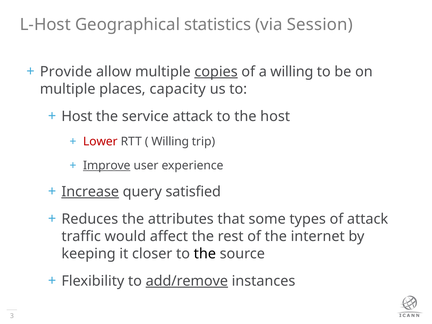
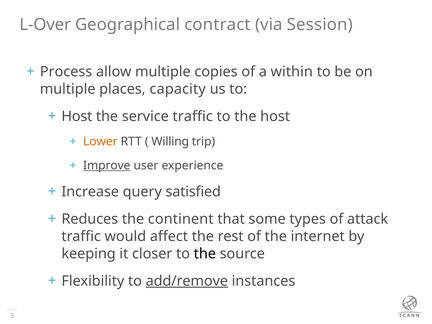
L-Host: L-Host -> L-Over
statistics: statistics -> contract
Provide: Provide -> Process
copies underline: present -> none
a willing: willing -> within
service attack: attack -> traffic
Lower colour: red -> orange
Increase underline: present -> none
attributes: attributes -> continent
